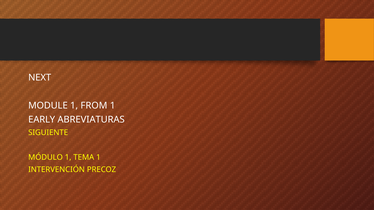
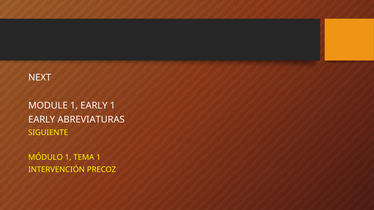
MODULE 1 FROM: FROM -> EARLY
